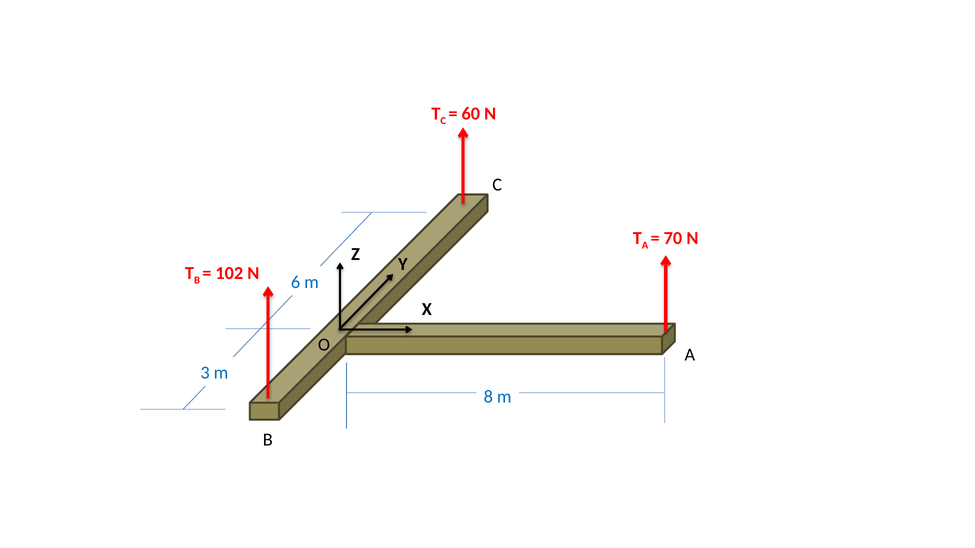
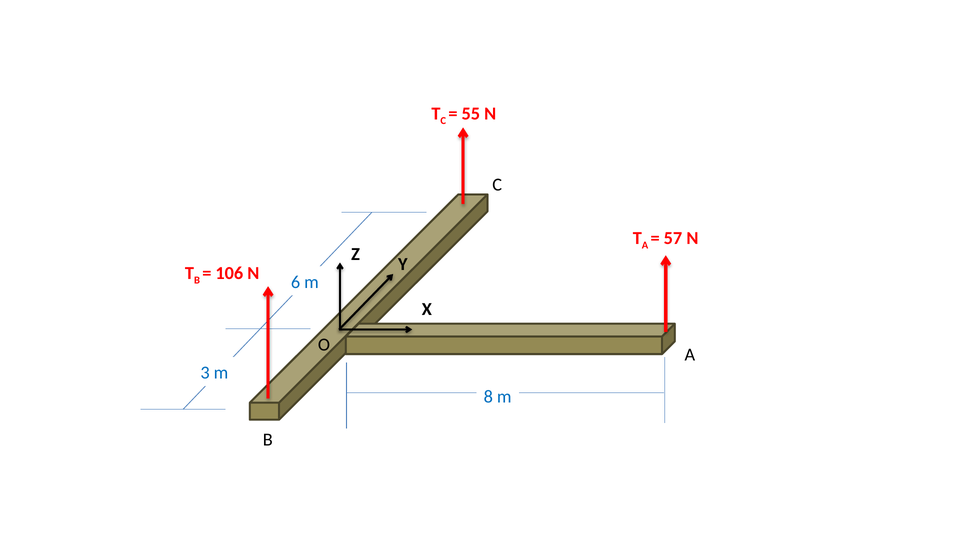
60: 60 -> 55
70: 70 -> 57
102: 102 -> 106
